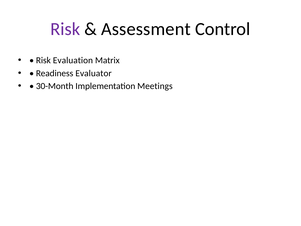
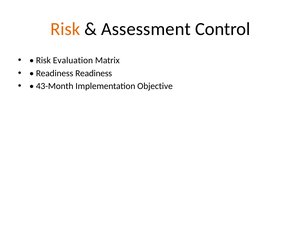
Risk at (65, 29) colour: purple -> orange
Readiness Evaluator: Evaluator -> Readiness
30-Month: 30-Month -> 43-Month
Meetings: Meetings -> Objective
